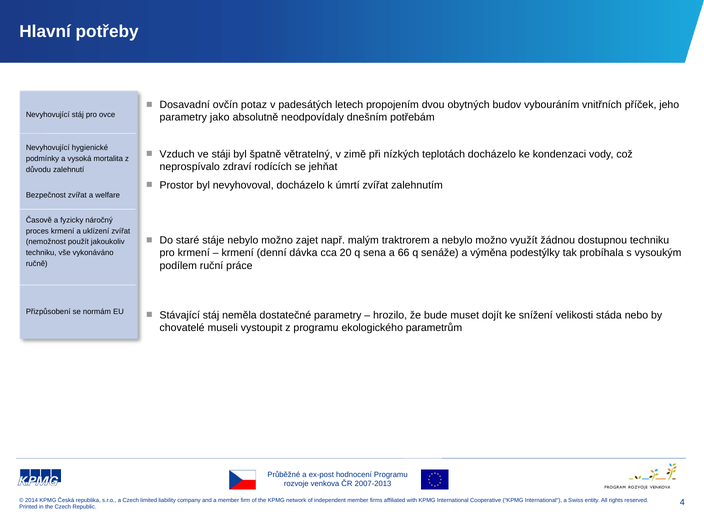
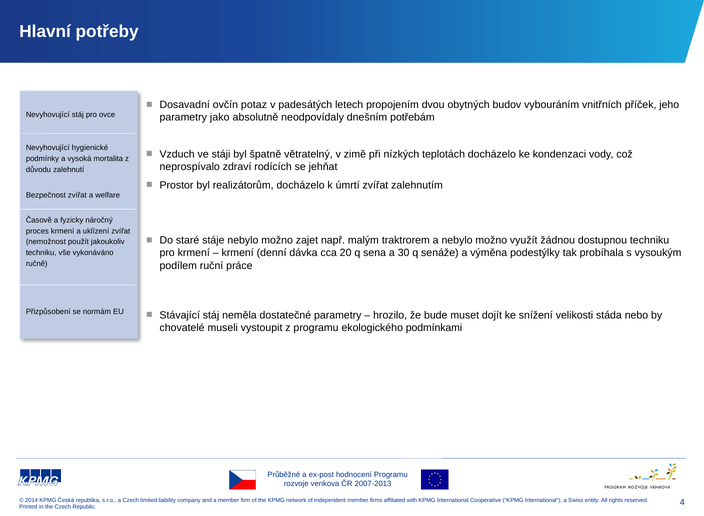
nevyhovoval: nevyhovoval -> realizátorům
66: 66 -> 30
parametrům: parametrům -> podmínkami
